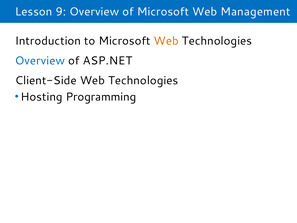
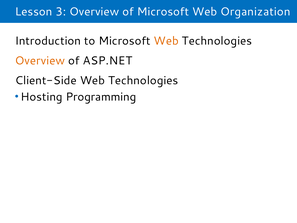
9: 9 -> 3
Management: Management -> Organization
Overview at (40, 61) colour: blue -> orange
